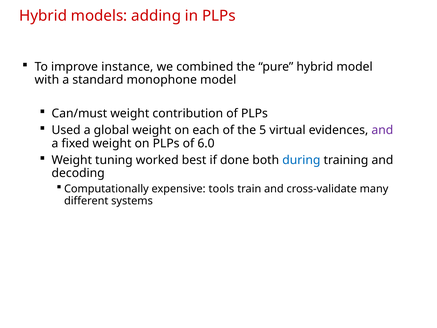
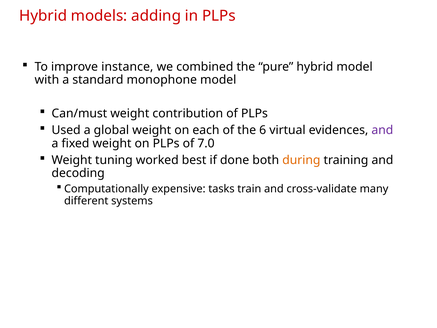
5: 5 -> 6
6.0: 6.0 -> 7.0
during colour: blue -> orange
tools: tools -> tasks
